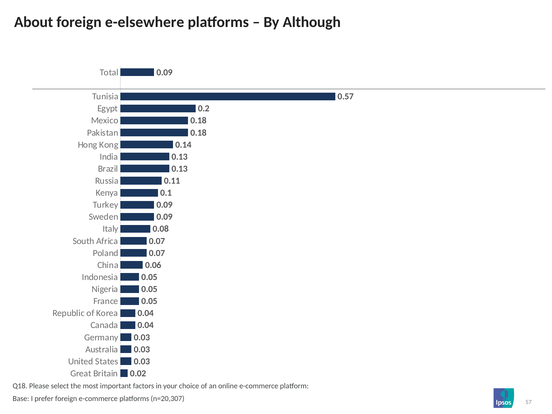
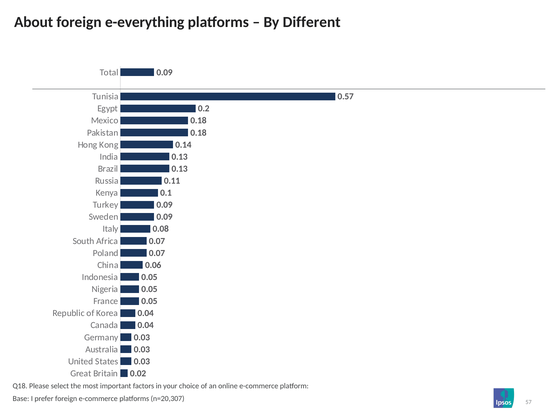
e-elsewhere: e-elsewhere -> e-everything
Although: Although -> Different
